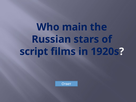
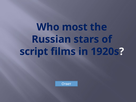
main: main -> most
